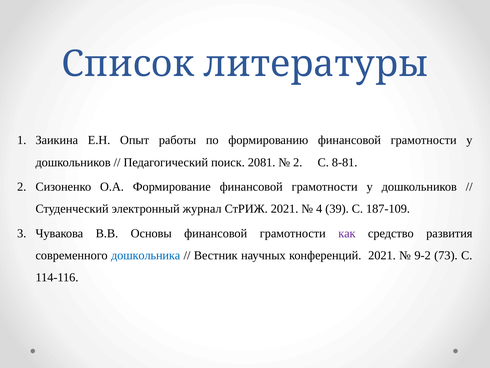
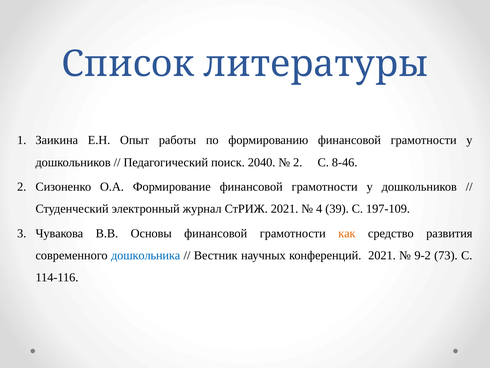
2081: 2081 -> 2040
8-81: 8-81 -> 8-46
187-109: 187-109 -> 197-109
как colour: purple -> orange
